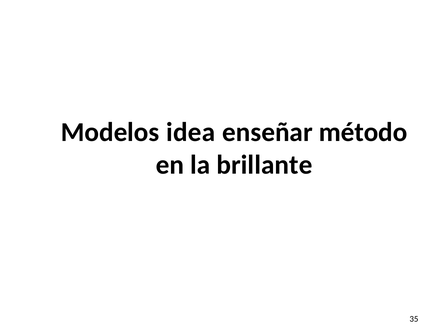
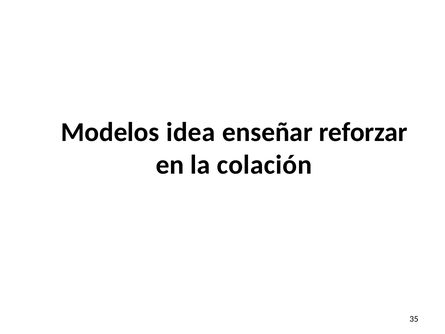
método: método -> reforzar
brillante: brillante -> colación
